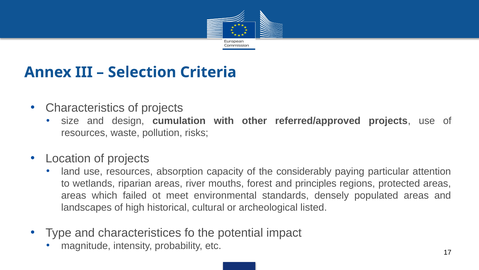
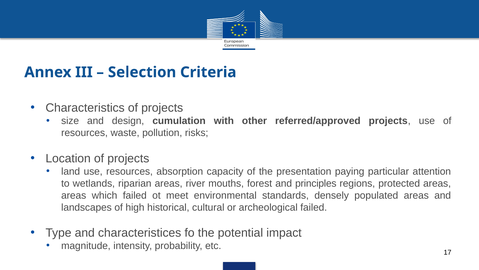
considerably: considerably -> presentation
archeological listed: listed -> failed
